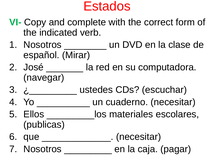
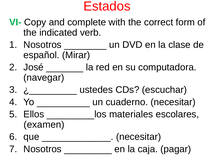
publicas: publicas -> examen
